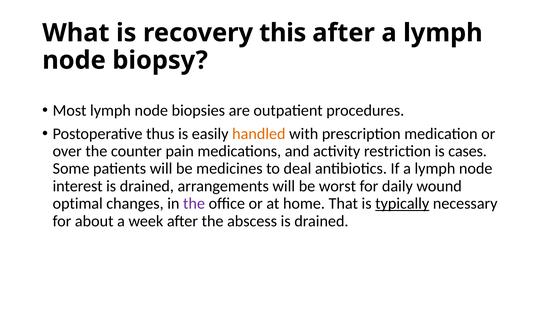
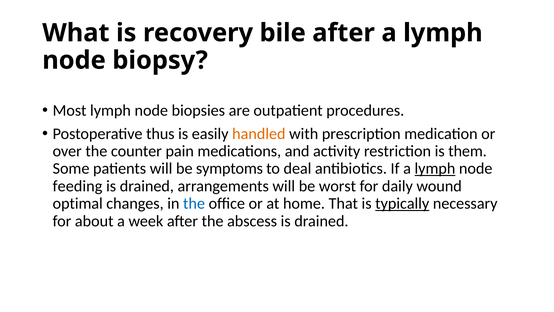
this: this -> bile
cases: cases -> them
medicines: medicines -> symptoms
lymph at (435, 168) underline: none -> present
interest: interest -> feeding
the at (194, 203) colour: purple -> blue
